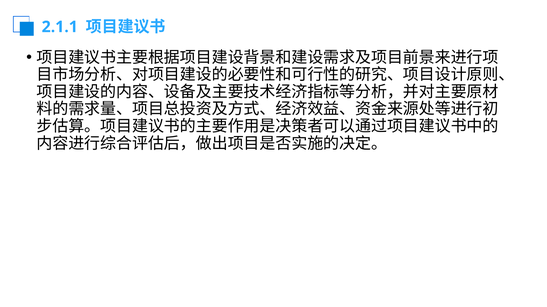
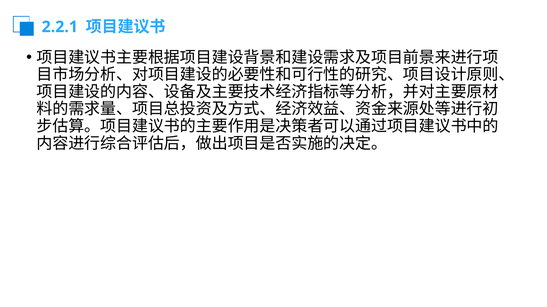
2.1.1: 2.1.1 -> 2.2.1
